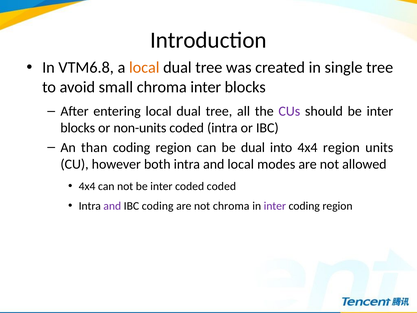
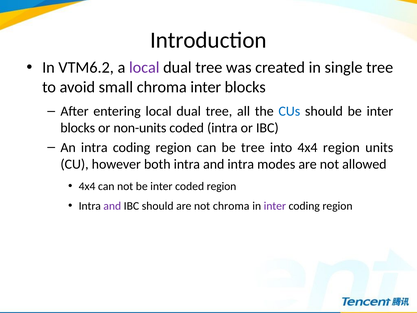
VTM6.8: VTM6.8 -> VTM6.2
local at (144, 68) colour: orange -> purple
CUs colour: purple -> blue
An than: than -> intra
be dual: dual -> tree
and local: local -> intra
coded coded: coded -> region
IBC coding: coding -> should
